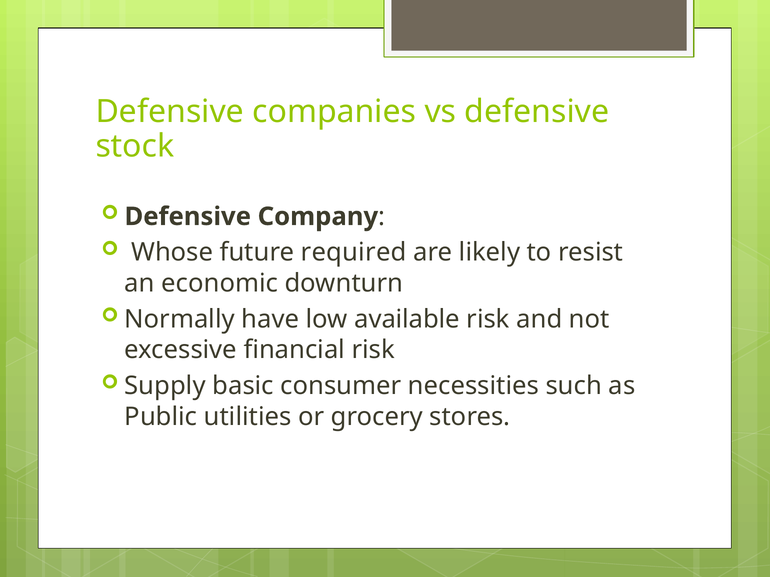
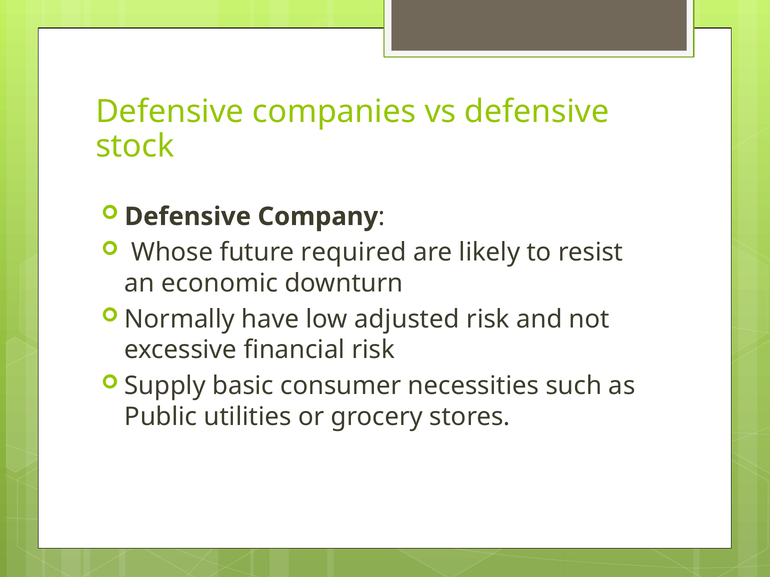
available: available -> adjusted
